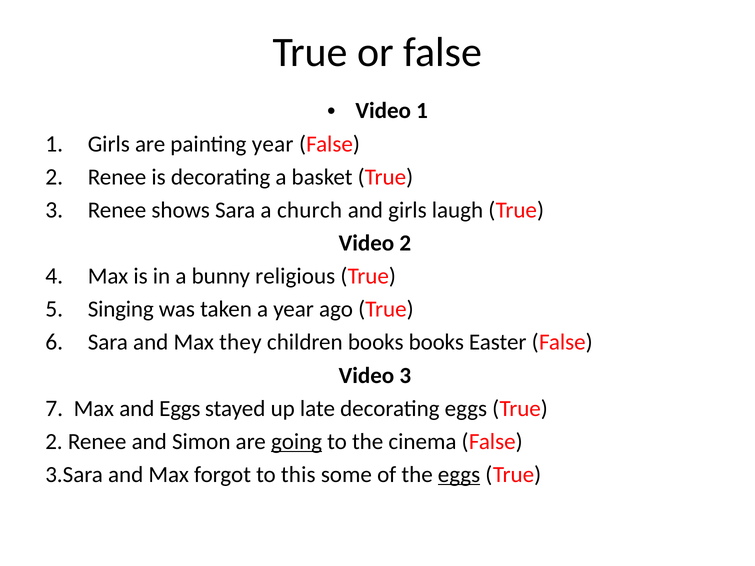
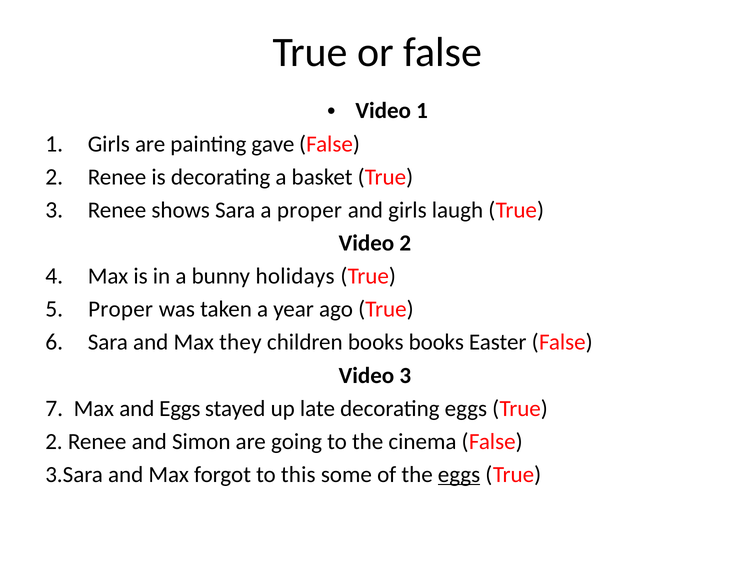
painting year: year -> gave
a church: church -> proper
religious: religious -> holidays
Singing at (121, 309): Singing -> Proper
going underline: present -> none
